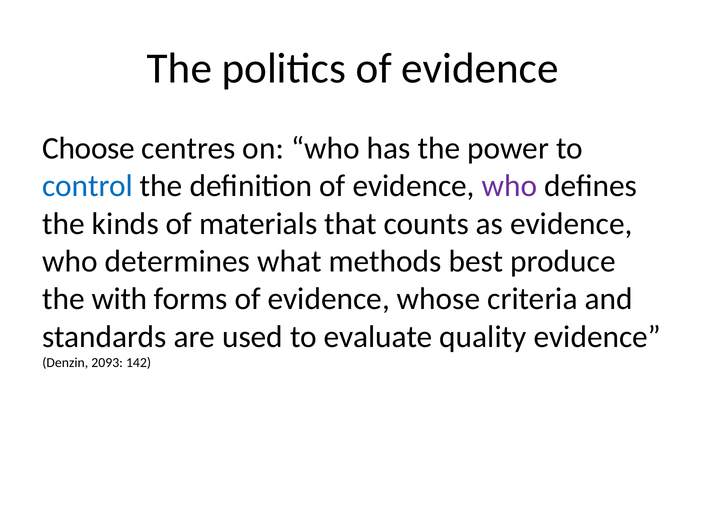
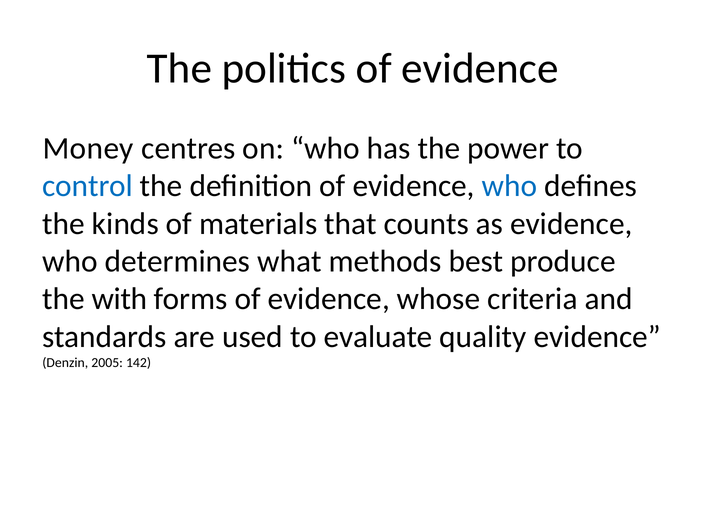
Choose: Choose -> Money
who at (510, 186) colour: purple -> blue
2093: 2093 -> 2005
